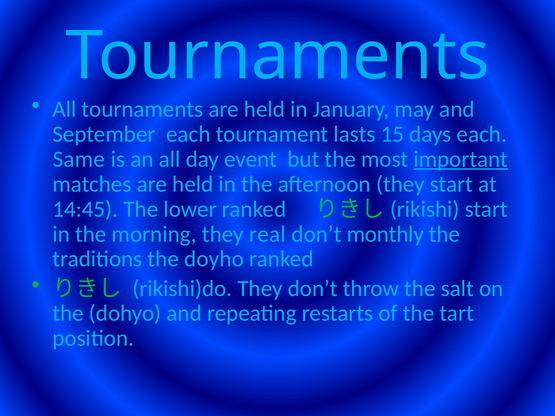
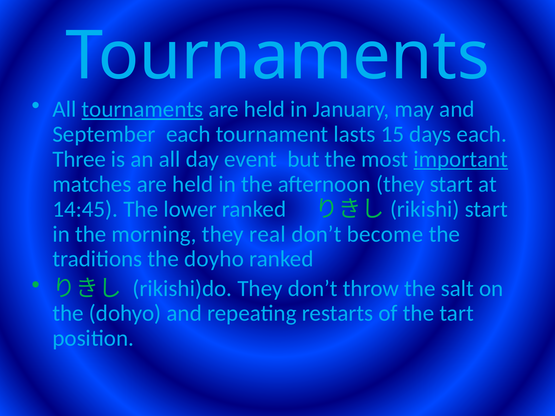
tournaments at (142, 109) underline: none -> present
Same: Same -> Three
monthly: monthly -> become
